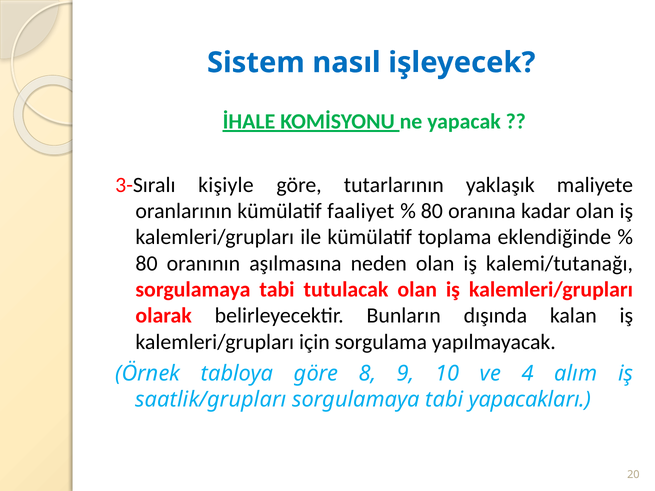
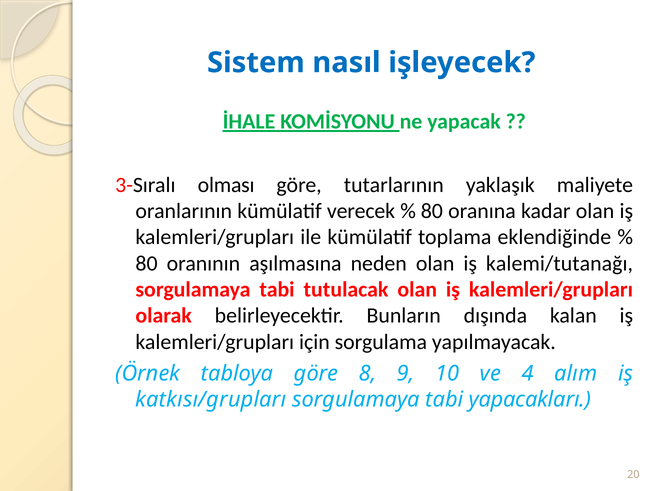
kişiyle: kişiyle -> olması
faaliyet: faaliyet -> verecek
saatlik/grupları: saatlik/grupları -> katkısı/grupları
